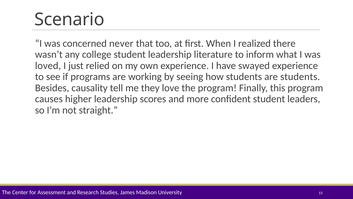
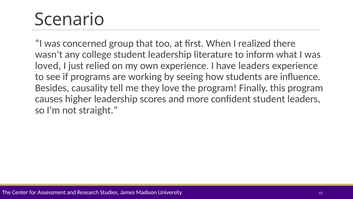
never: never -> group
have swayed: swayed -> leaders
are students: students -> influence
